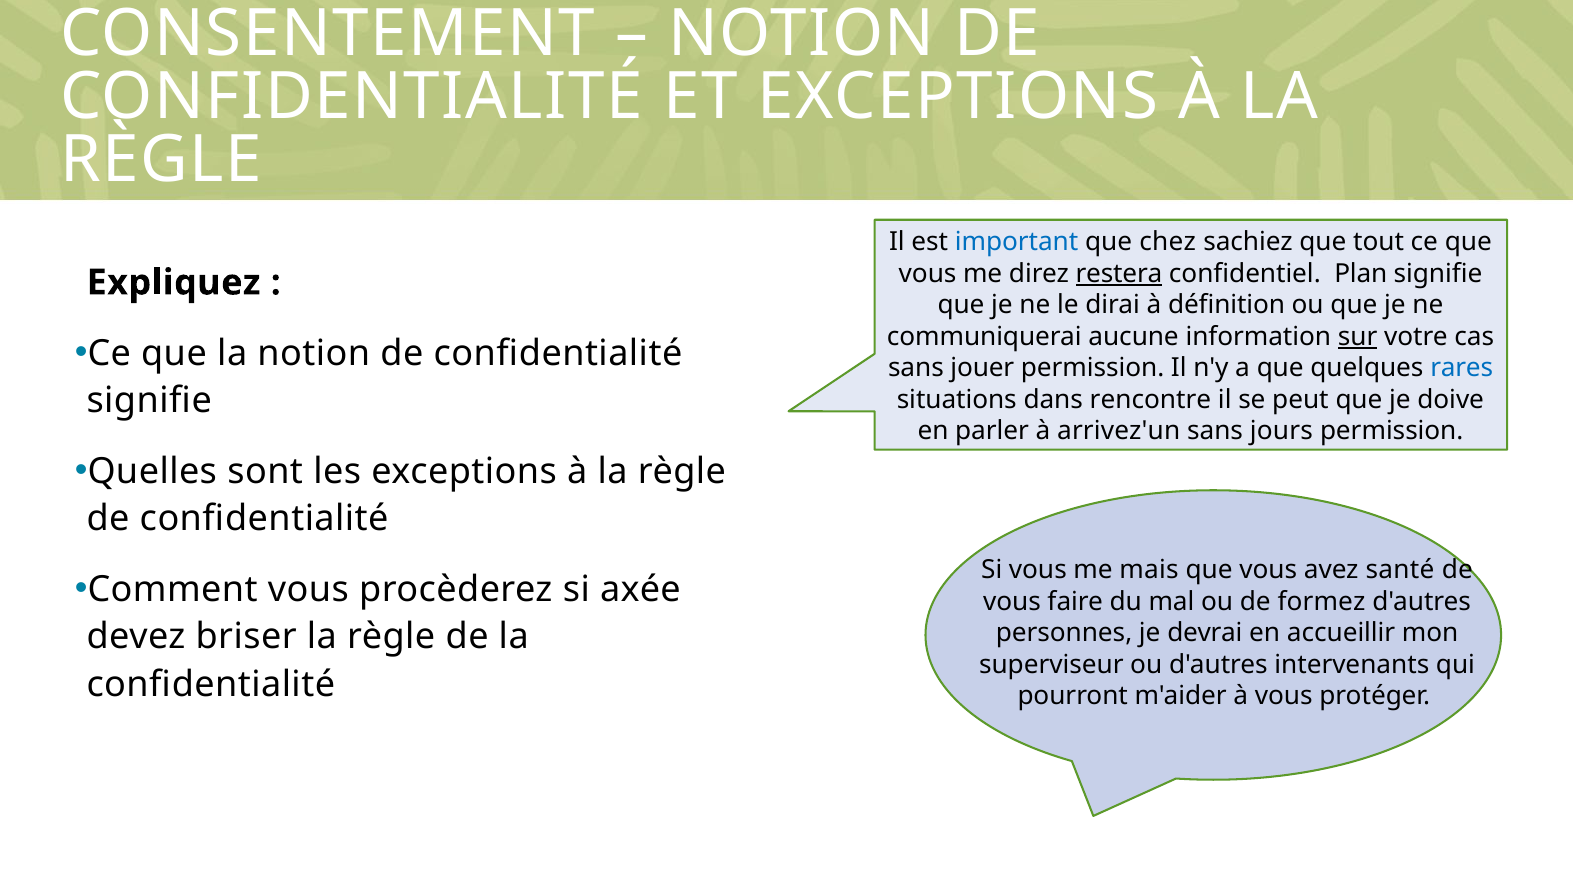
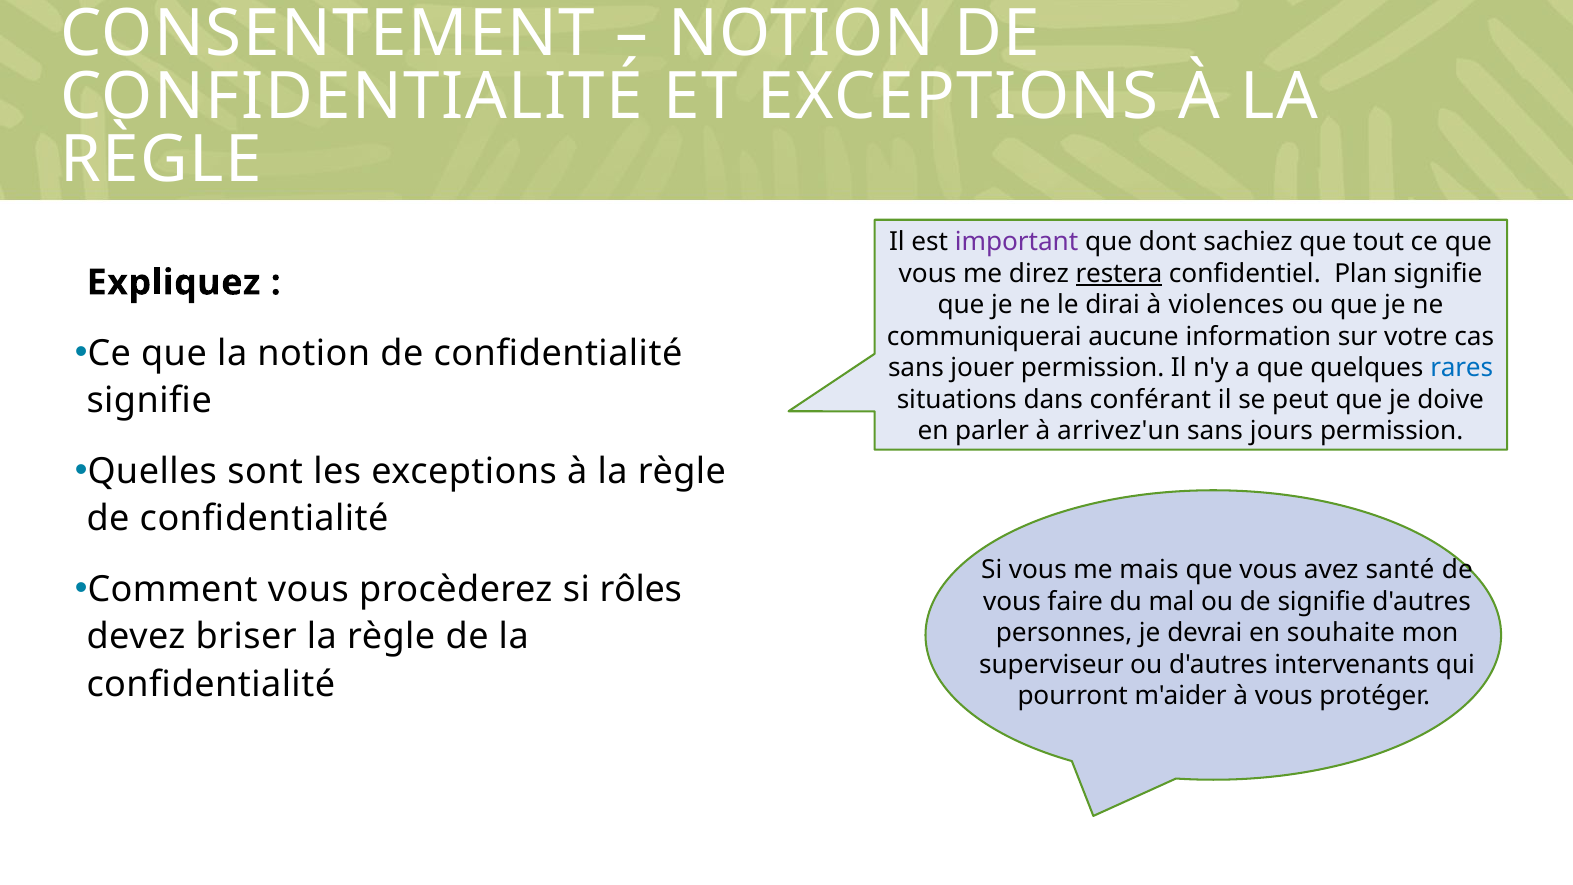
important colour: blue -> purple
chez: chez -> dont
définition: définition -> violences
sur underline: present -> none
rencontre: rencontre -> conférant
axée: axée -> rôles
de formez: formez -> signifie
accueillir: accueillir -> souhaite
